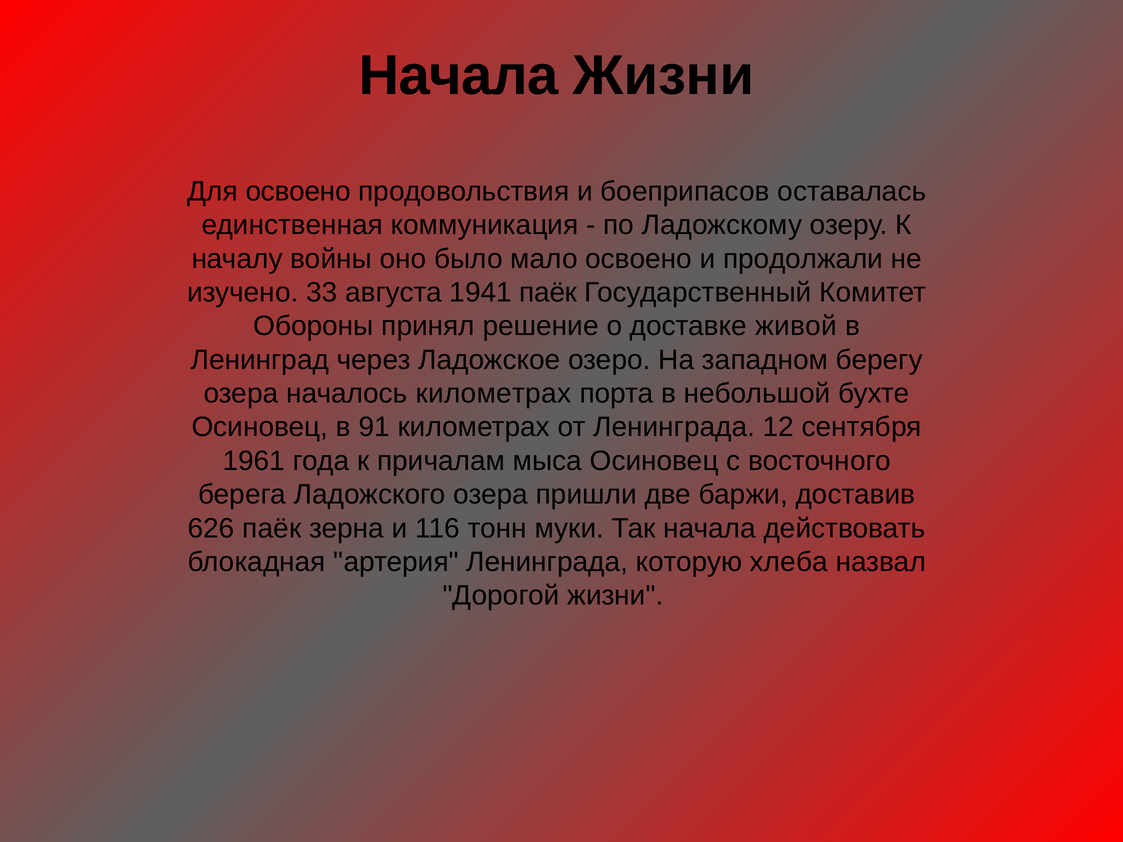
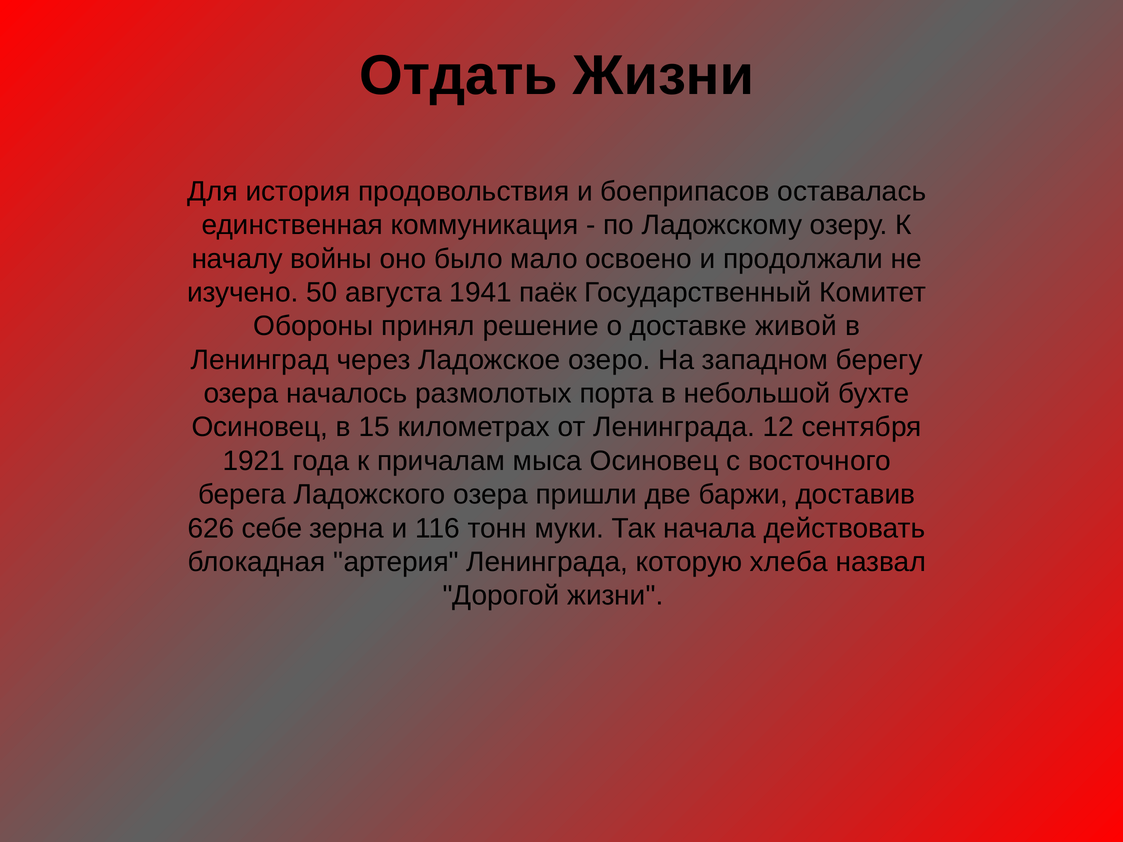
Начала at (459, 76): Начала -> Отдать
Для освоено: освоено -> история
33: 33 -> 50
началось километрах: километрах -> размолотых
91: 91 -> 15
1961: 1961 -> 1921
626 паёк: паёк -> себе
